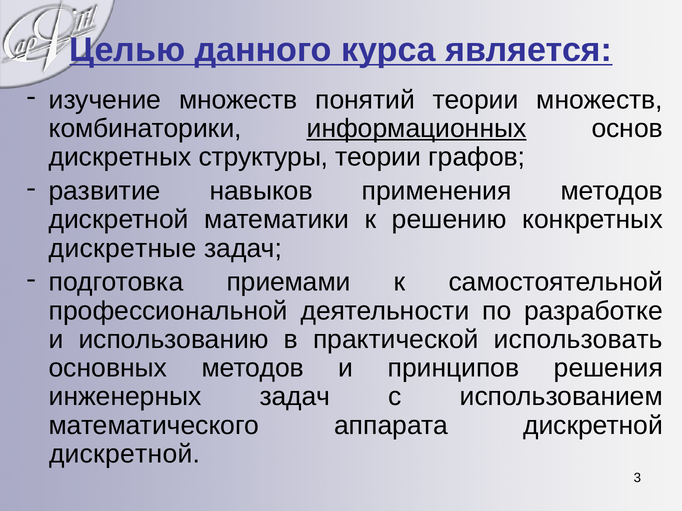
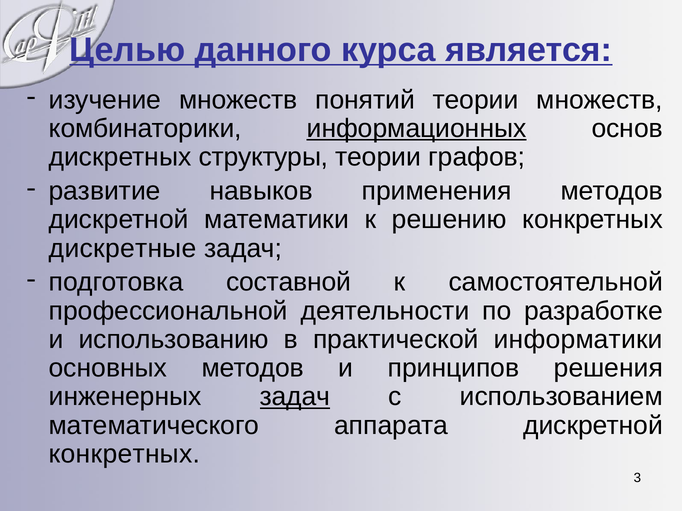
приемами: приемами -> составной
использовать: использовать -> информатики
задач at (295, 397) underline: none -> present
дискретной at (125, 454): дискретной -> конкретных
